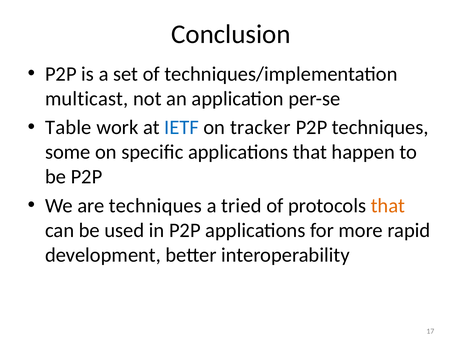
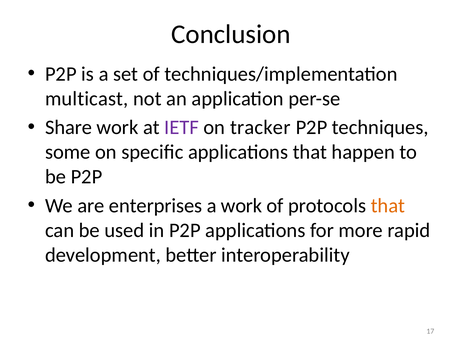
Table: Table -> Share
IETF colour: blue -> purple
are techniques: techniques -> enterprises
a tried: tried -> work
